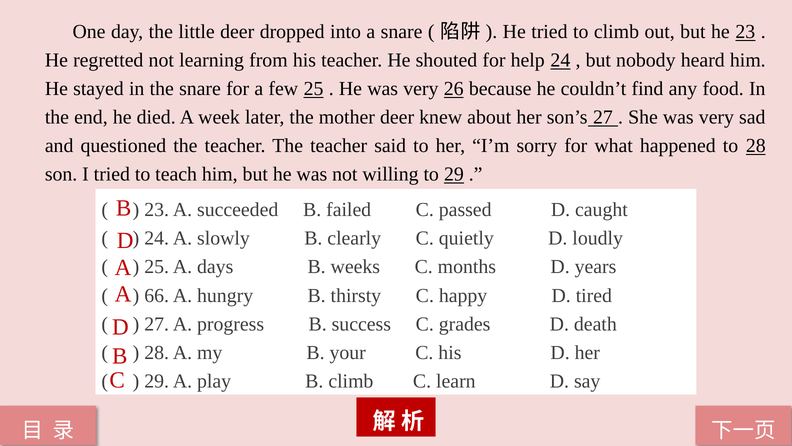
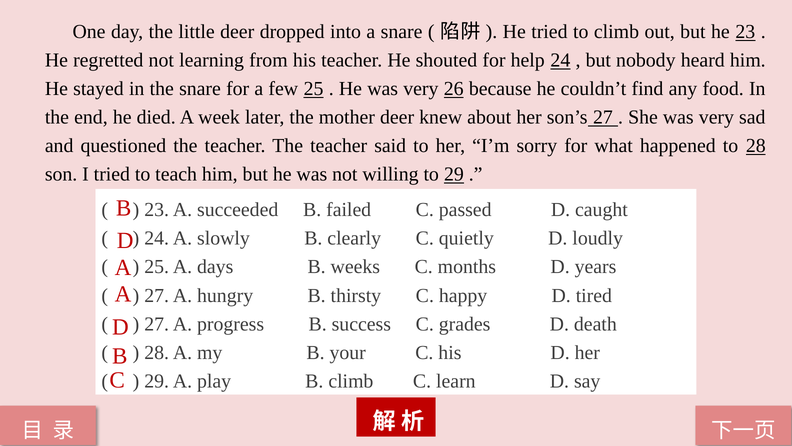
66 at (157, 295): 66 -> 27
